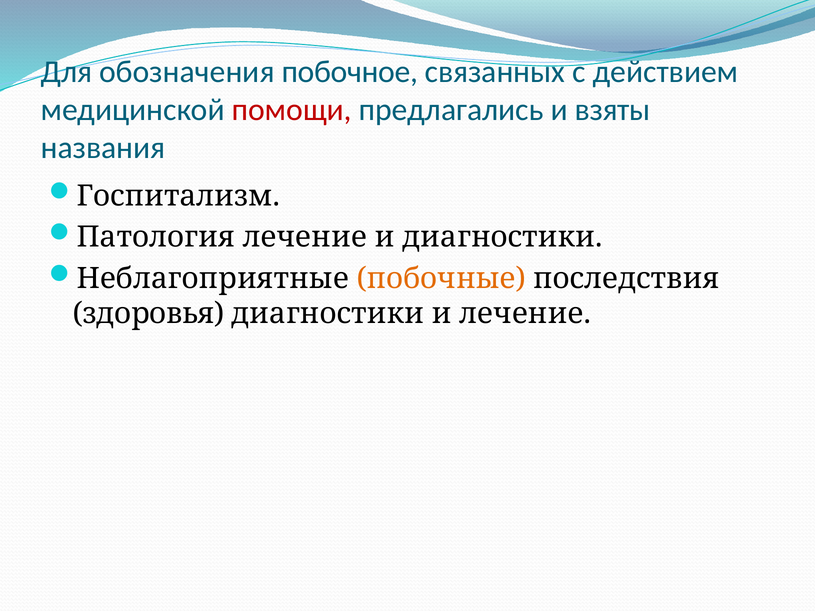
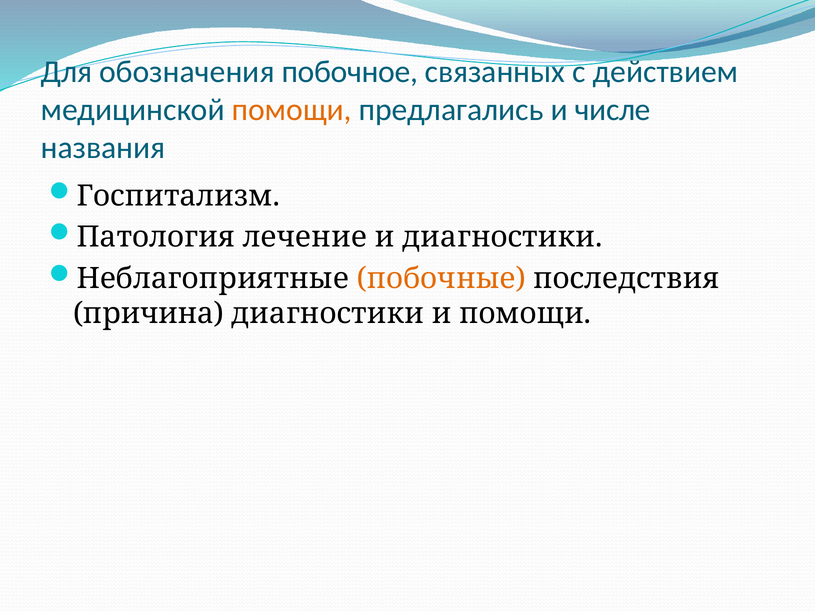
помощи at (292, 110) colour: red -> orange
взяты: взяты -> числе
здоровья: здоровья -> причина
и лечение: лечение -> помощи
